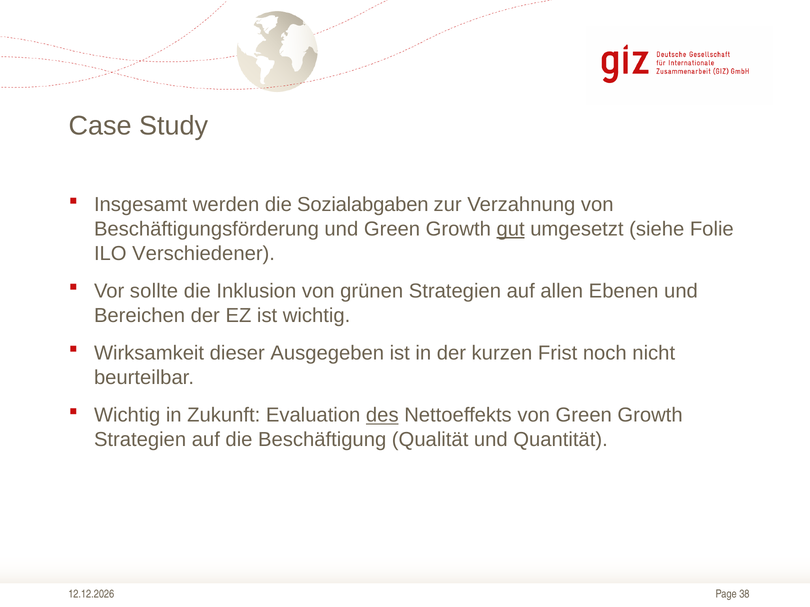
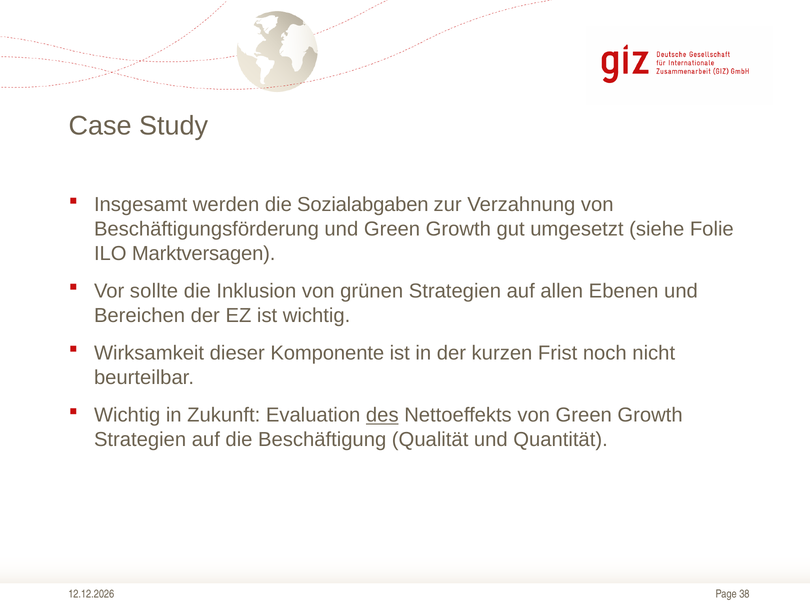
gut underline: present -> none
Verschiedener: Verschiedener -> Marktversagen
Ausgegeben: Ausgegeben -> Komponente
